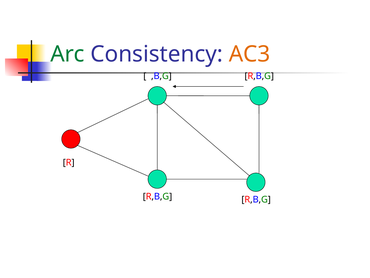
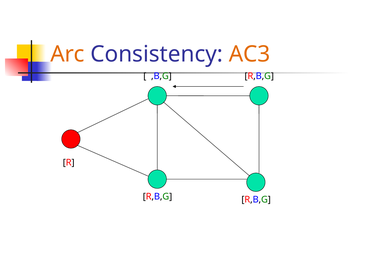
Arc colour: green -> orange
